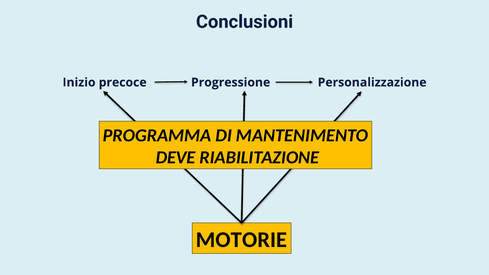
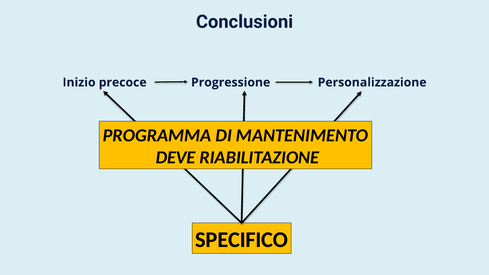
MOTORIE: MOTORIE -> SPECIFICO
